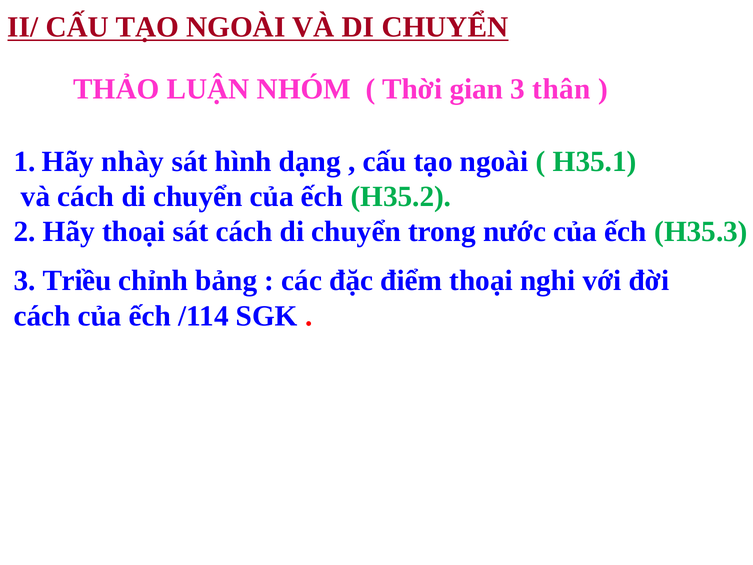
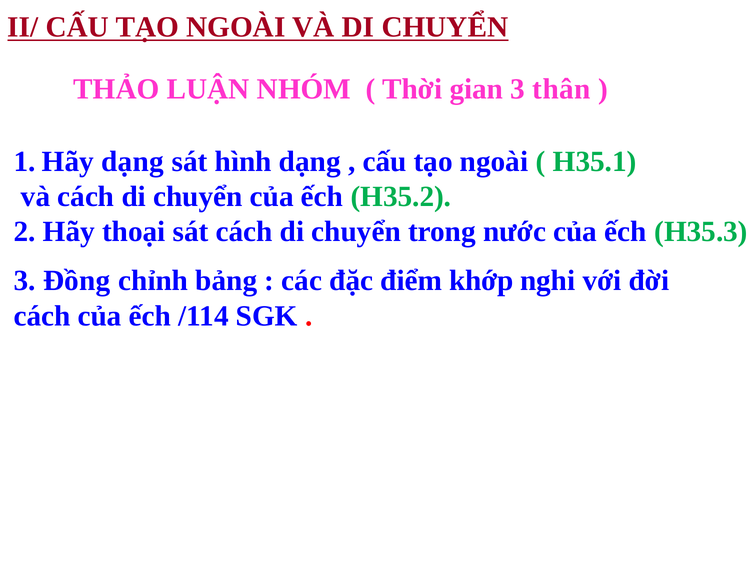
nhày at (133, 161): nhày -> dạng
Triều: Triều -> Đồng
điểm thoại: thoại -> khớp
